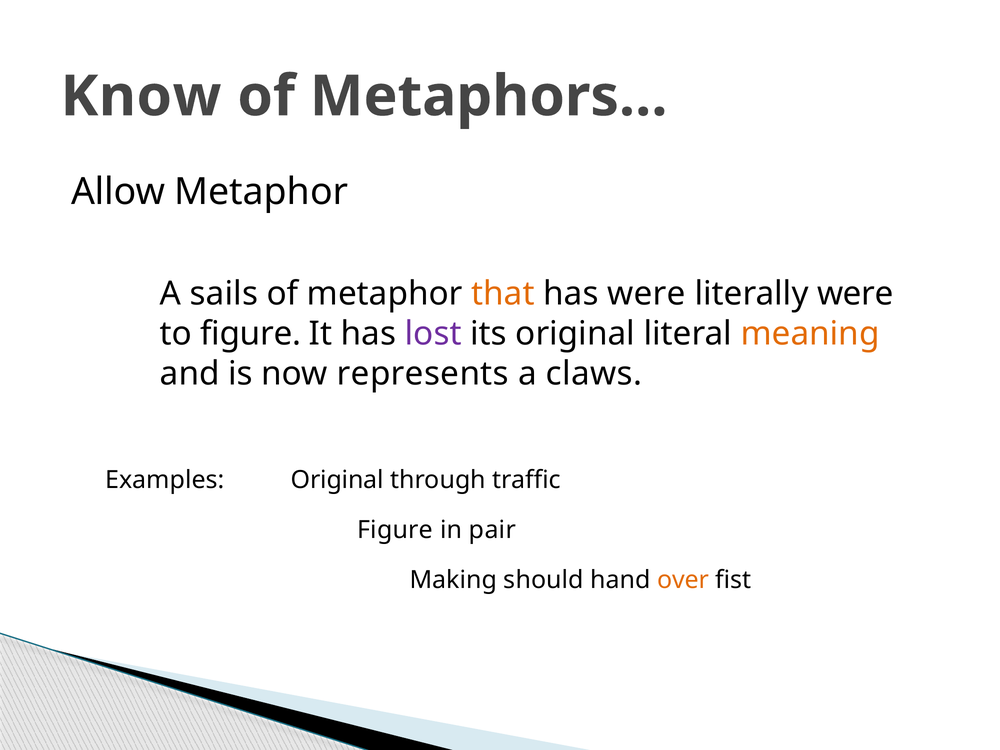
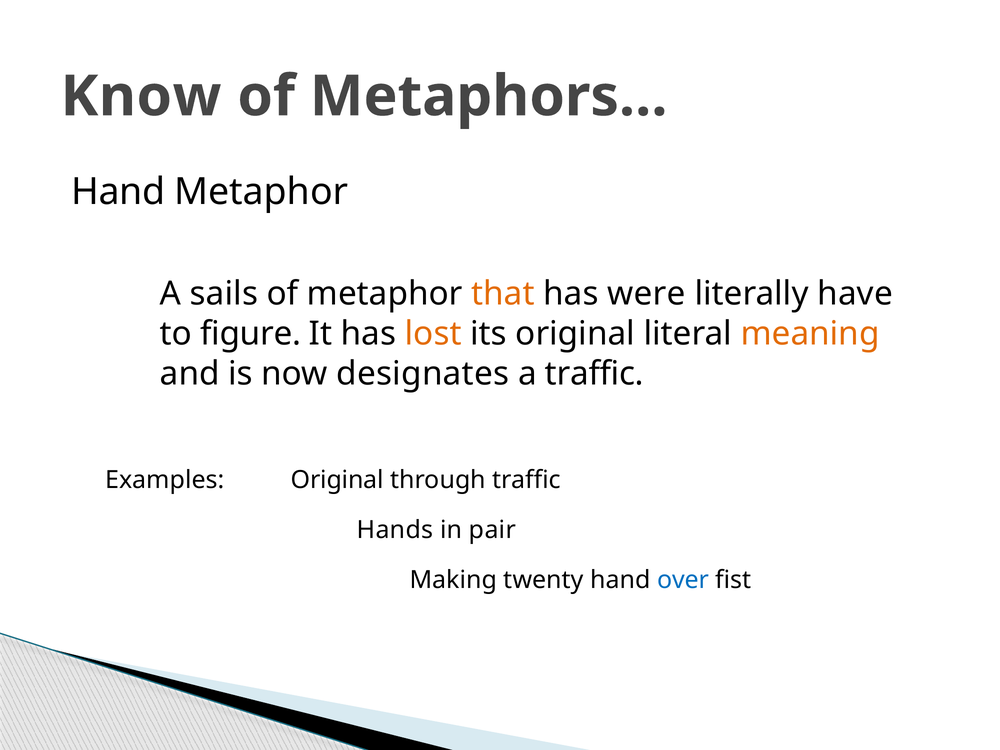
Allow at (118, 192): Allow -> Hand
literally were: were -> have
lost colour: purple -> orange
represents: represents -> designates
a claws: claws -> traffic
Figure at (395, 530): Figure -> Hands
should: should -> twenty
over colour: orange -> blue
